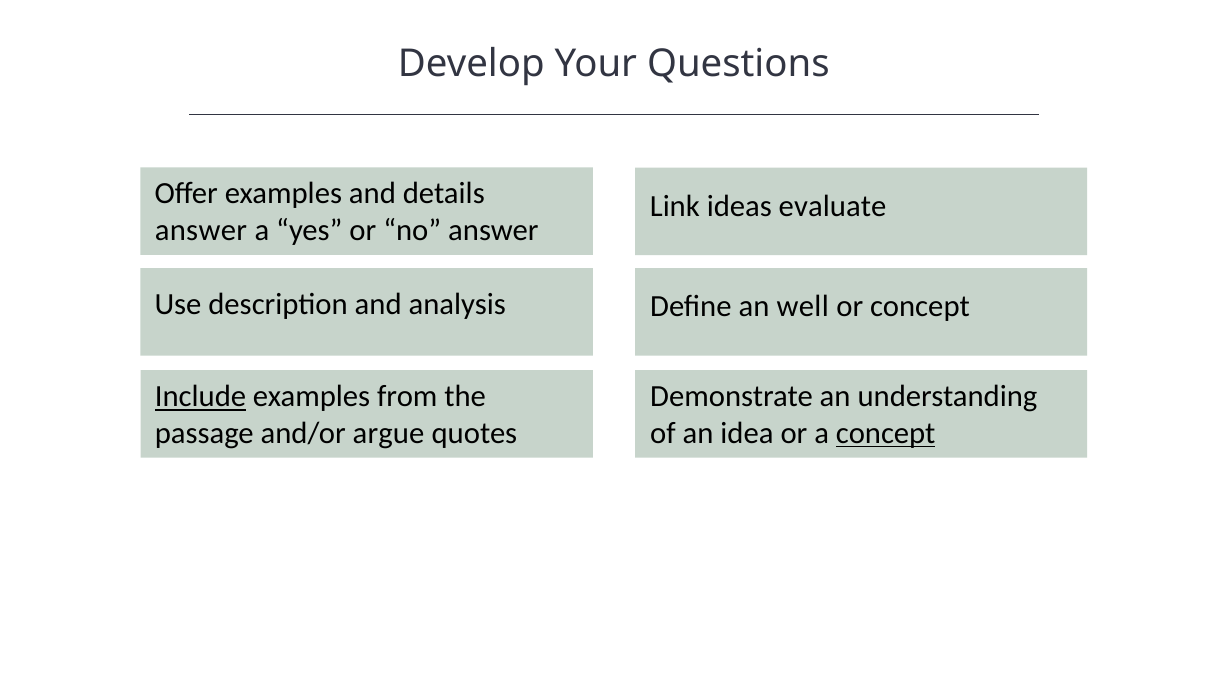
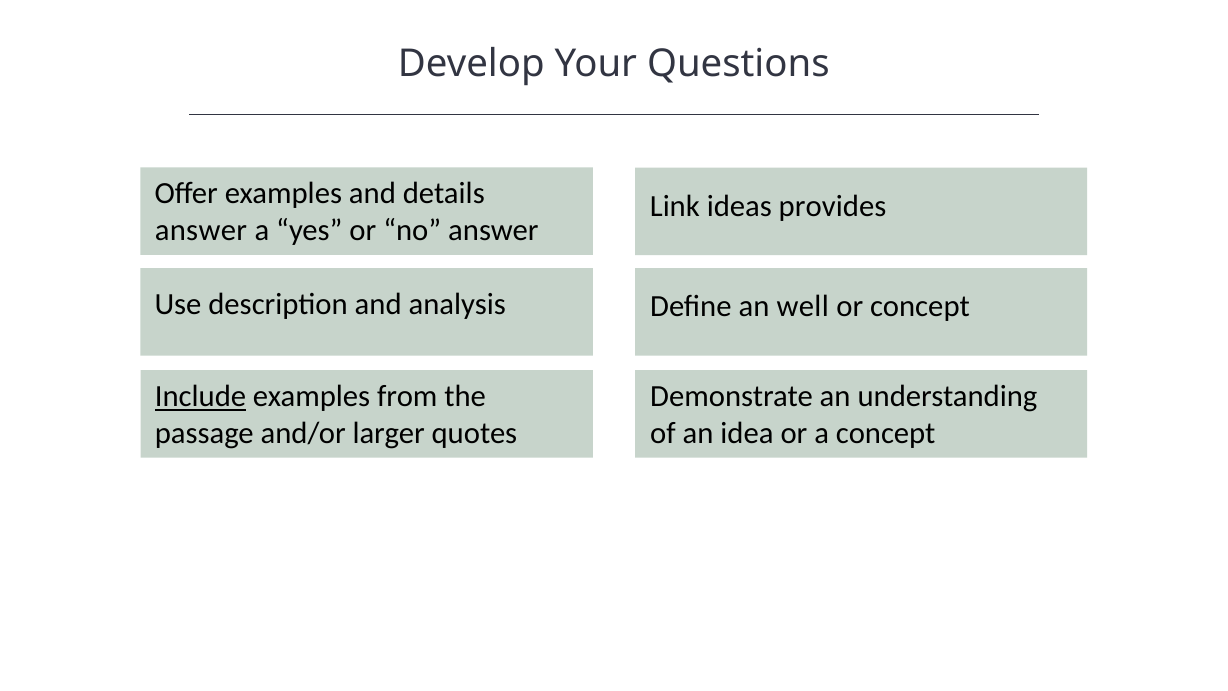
evaluate: evaluate -> provides
argue: argue -> larger
concept at (886, 433) underline: present -> none
